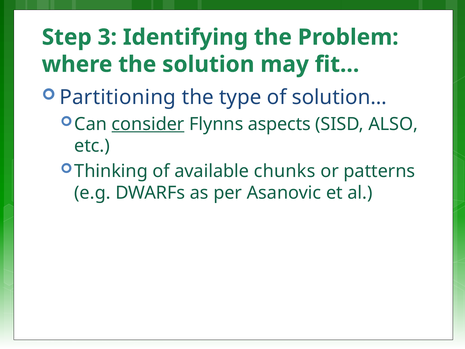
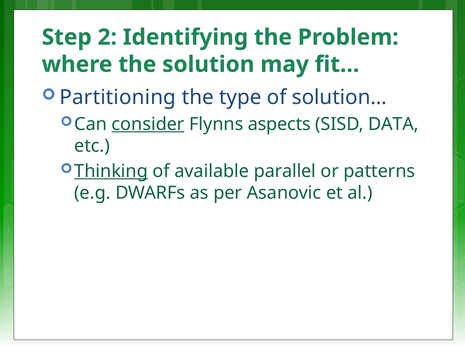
3: 3 -> 2
ALSO: ALSO -> DATA
Thinking underline: none -> present
chunks: chunks -> parallel
